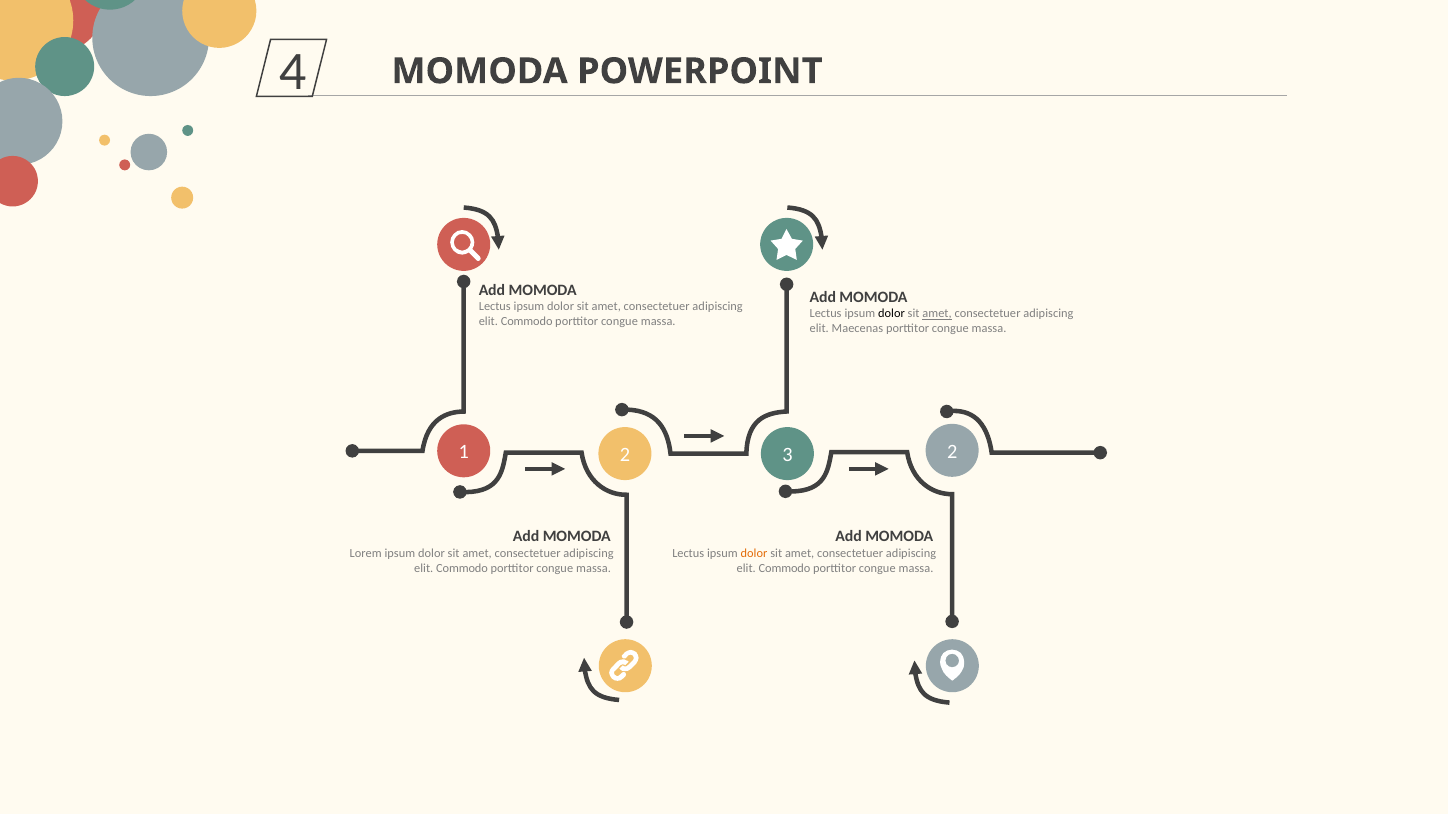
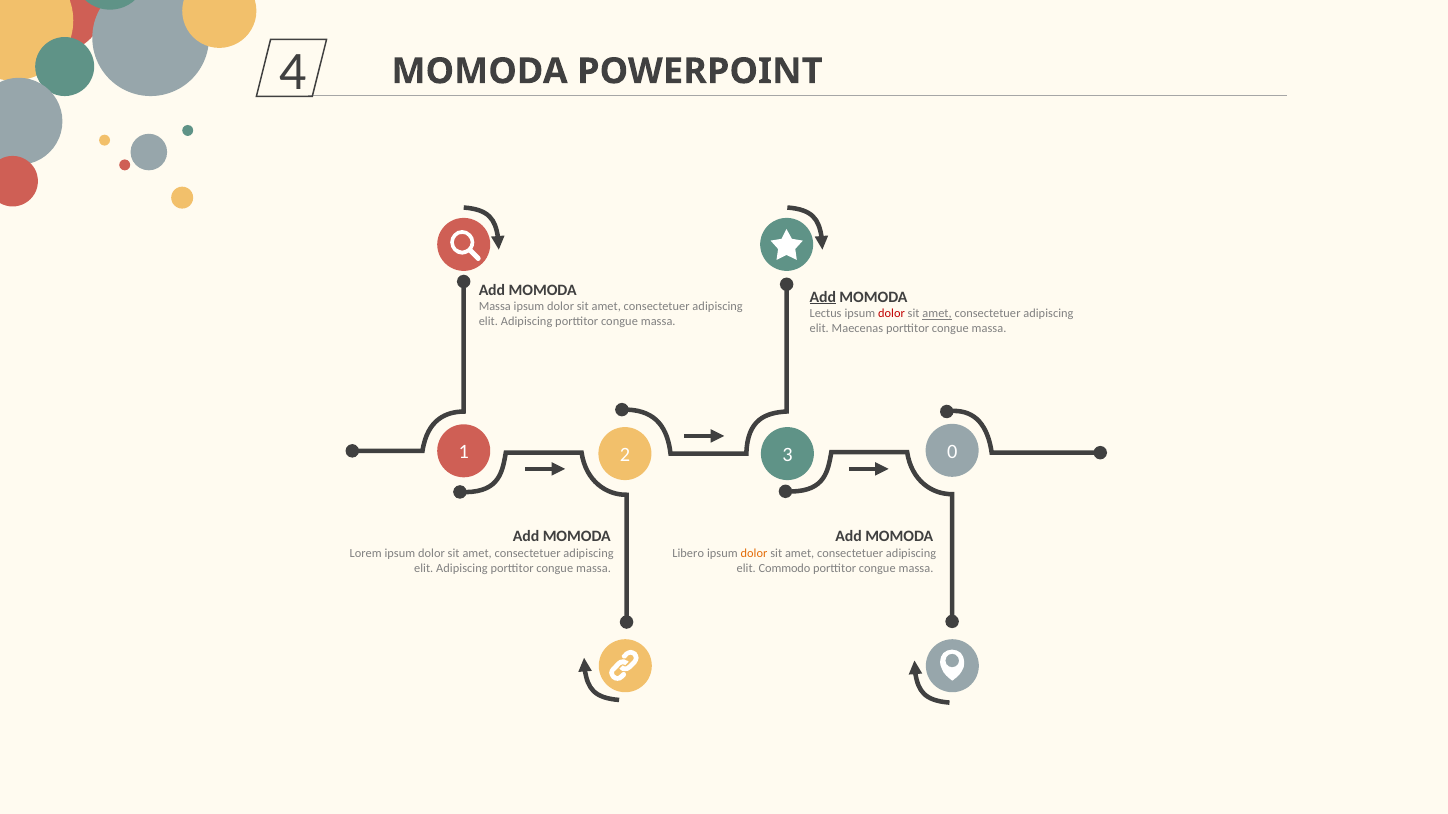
Add at (823, 297) underline: none -> present
Lectus at (495, 307): Lectus -> Massa
dolor at (891, 314) colour: black -> red
Commodo at (527, 322): Commodo -> Adipiscing
3 2: 2 -> 0
Lectus at (688, 553): Lectus -> Libero
Commodo at (462, 568): Commodo -> Adipiscing
